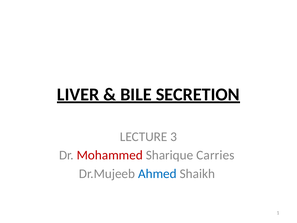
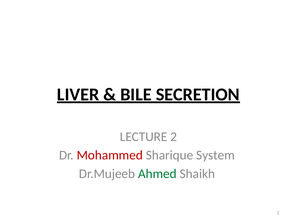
3: 3 -> 2
Carries: Carries -> System
Ahmed colour: blue -> green
